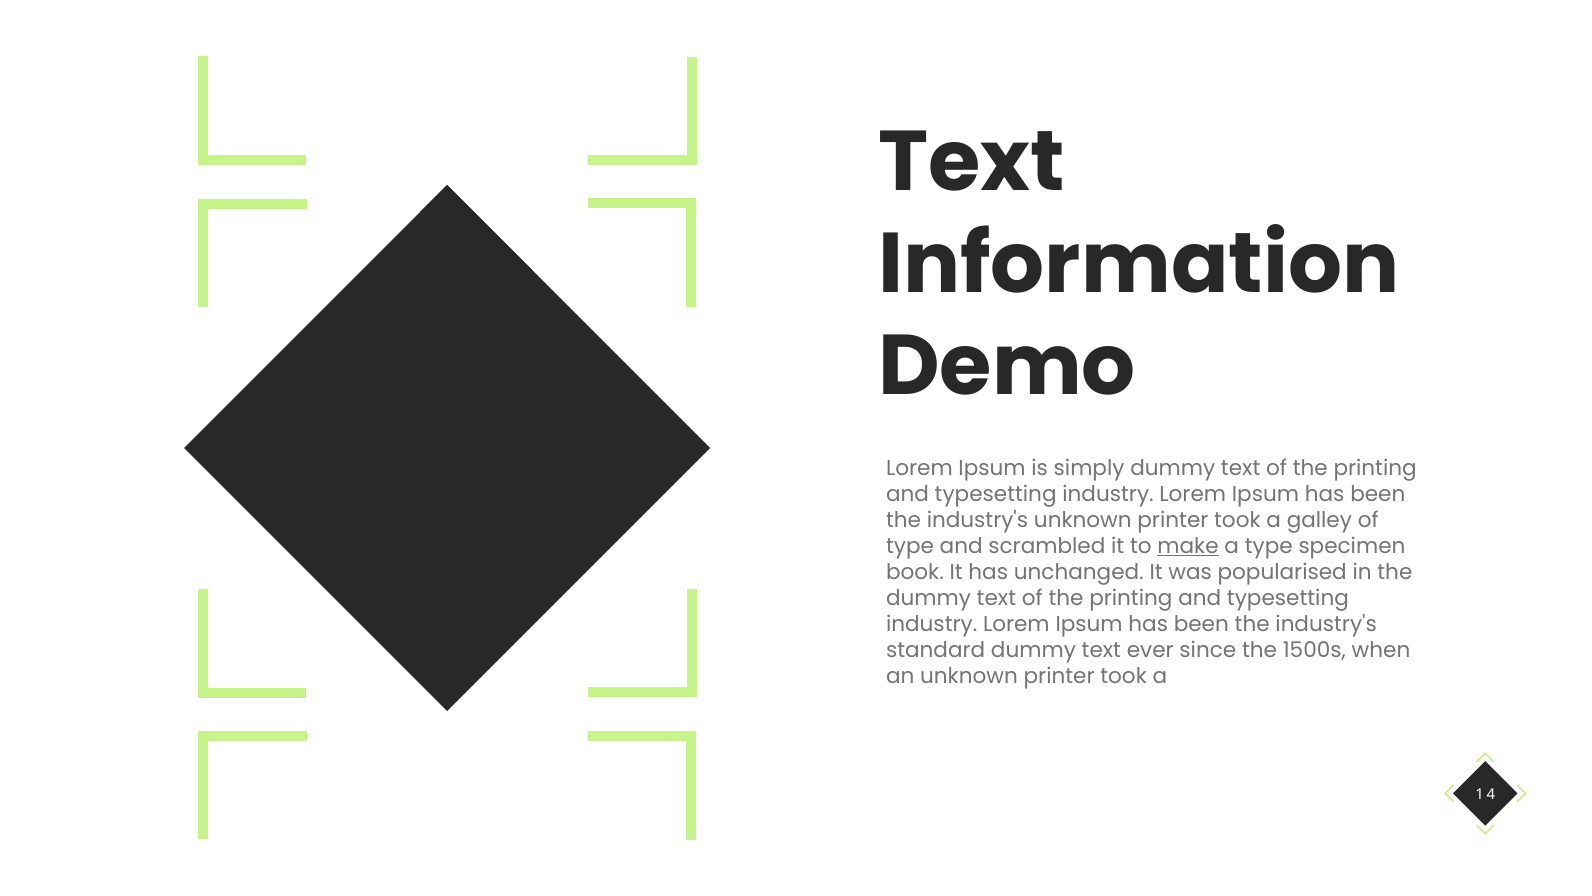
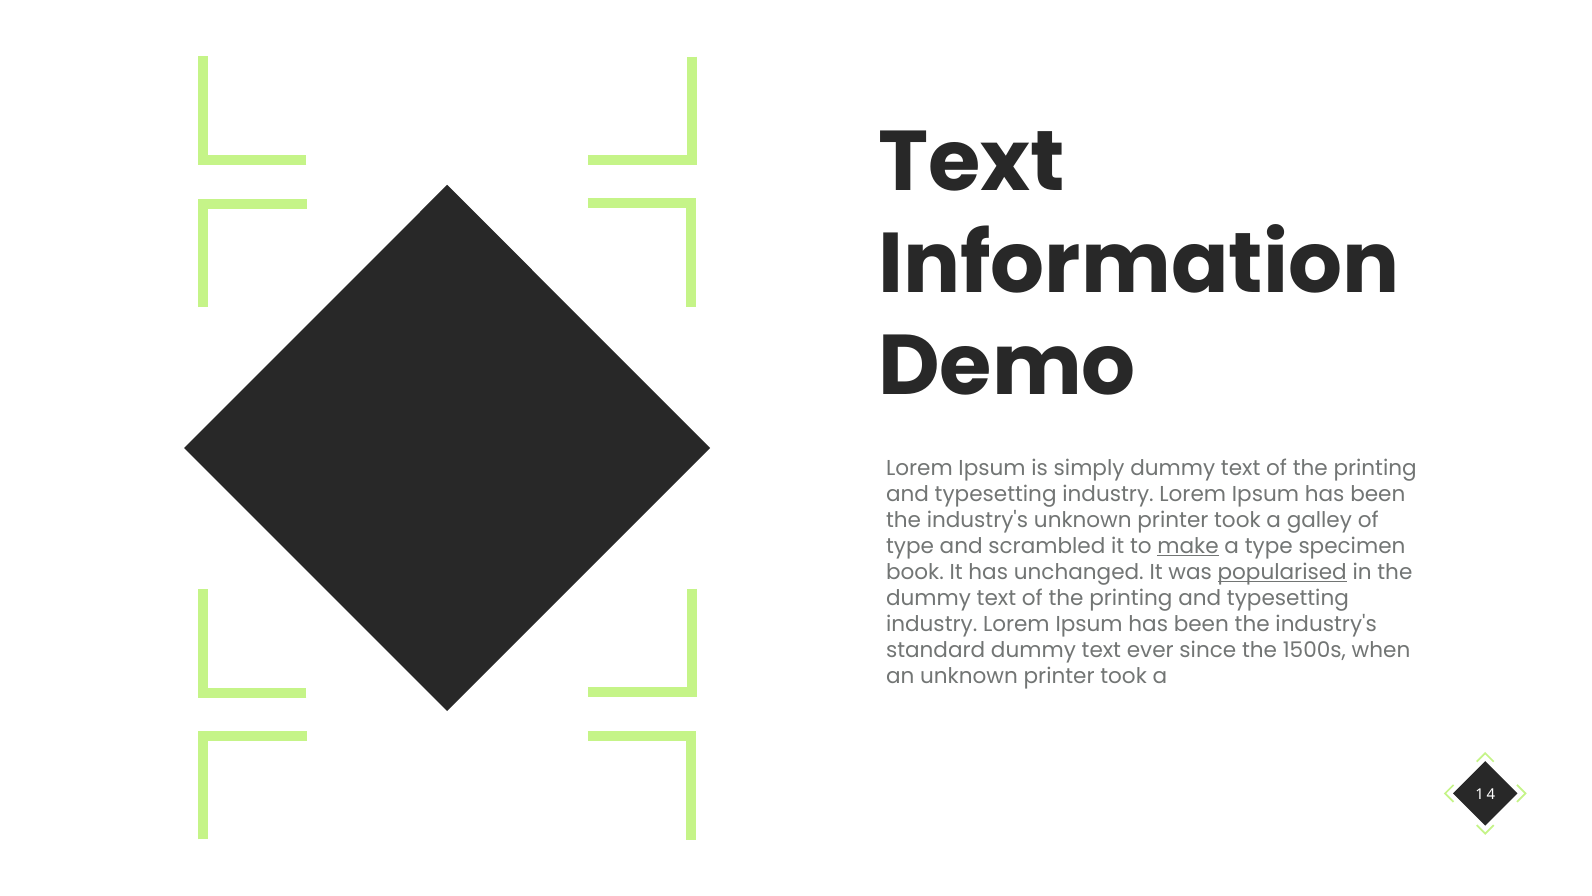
popularised underline: none -> present
